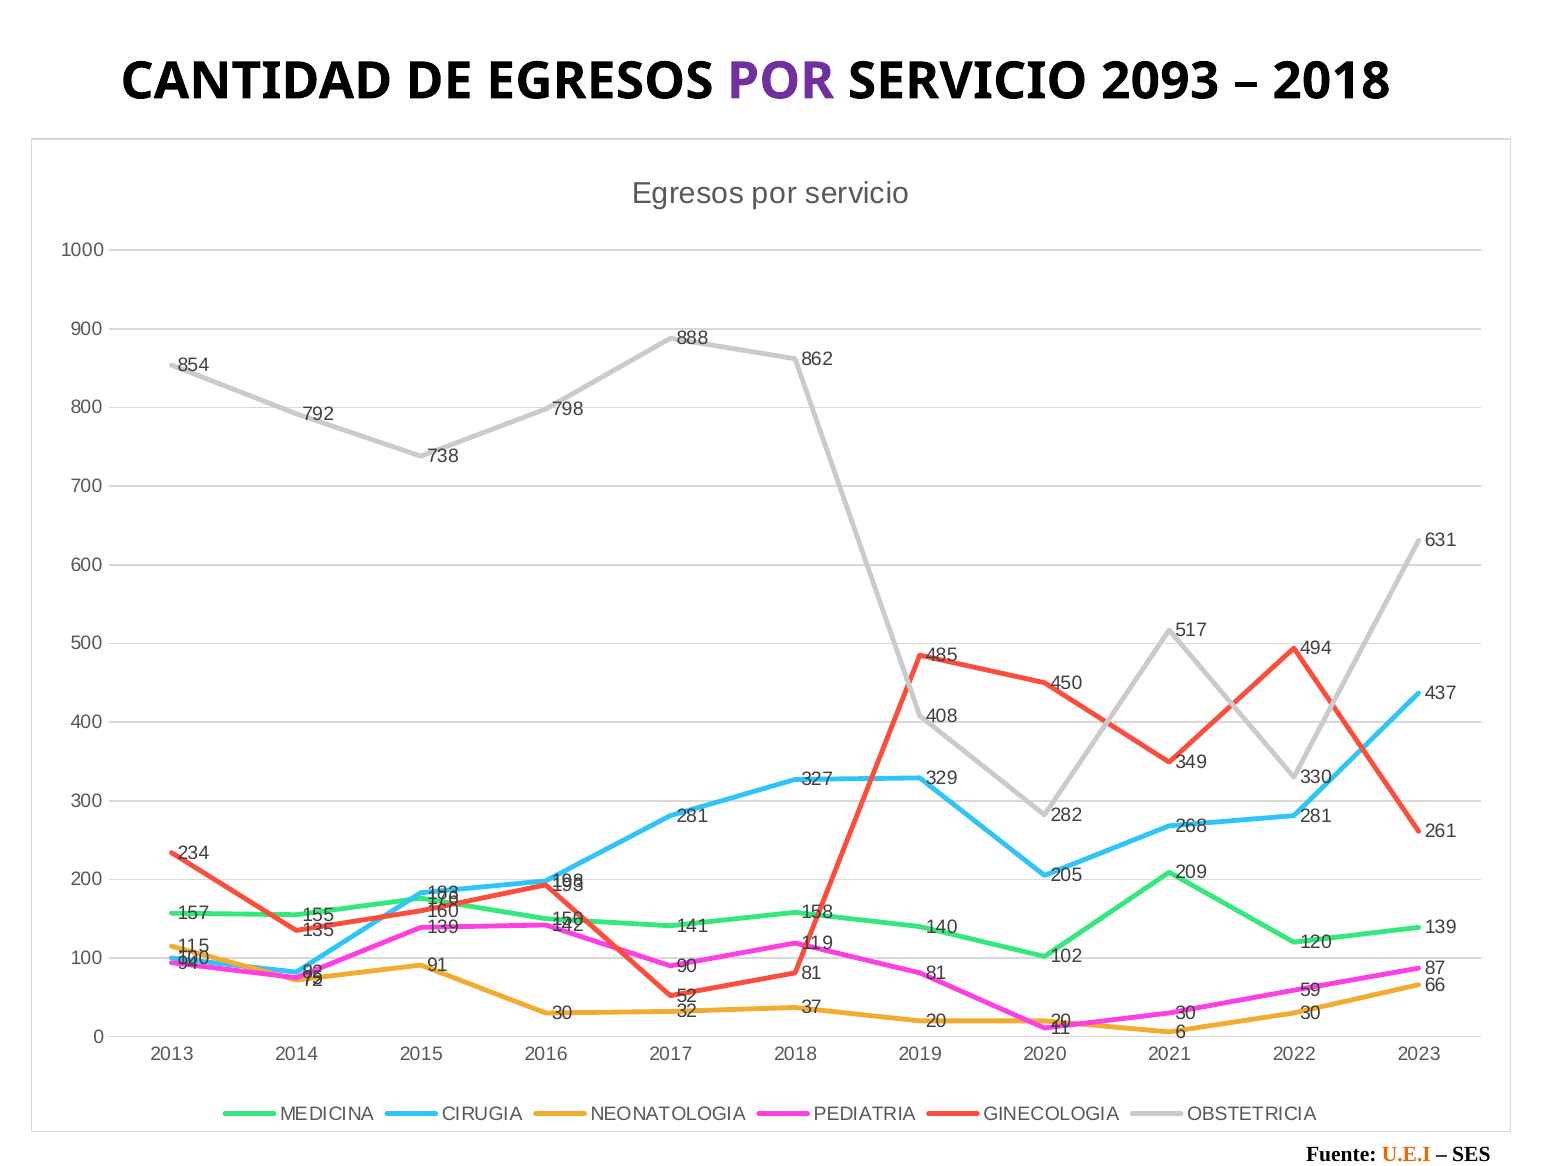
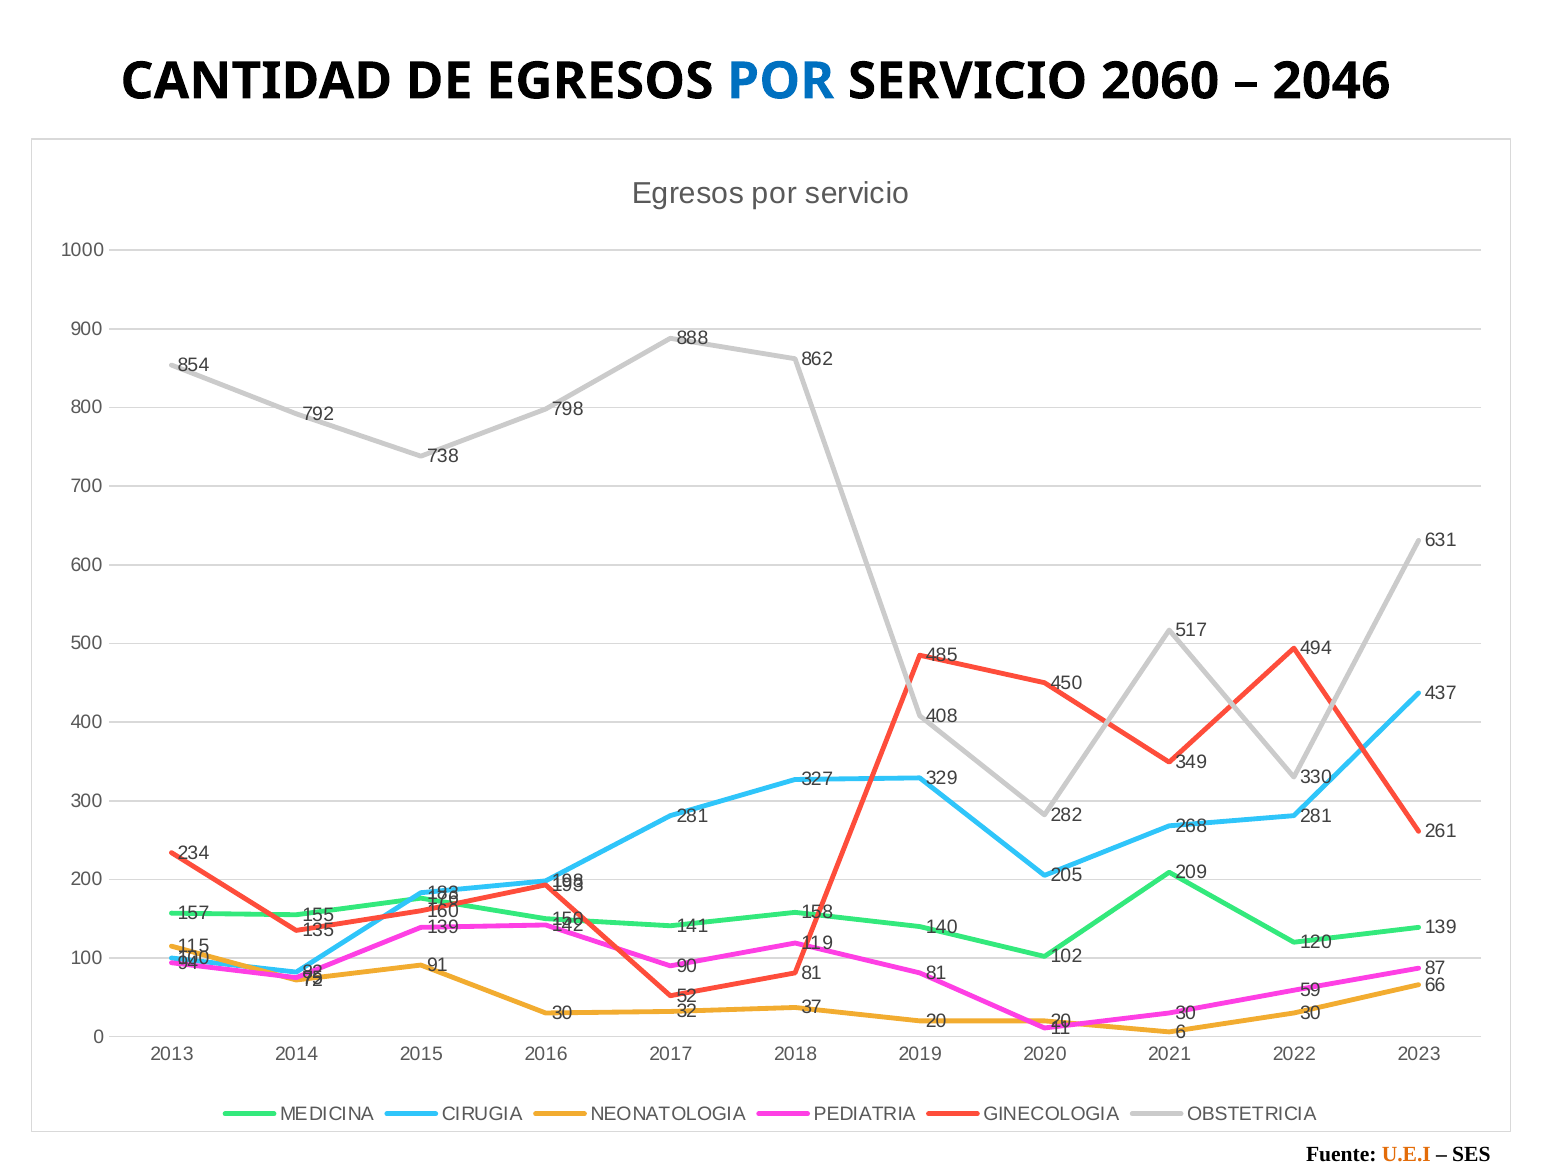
POR at (781, 81) colour: purple -> blue
2093: 2093 -> 2060
2018 at (1331, 81): 2018 -> 2046
